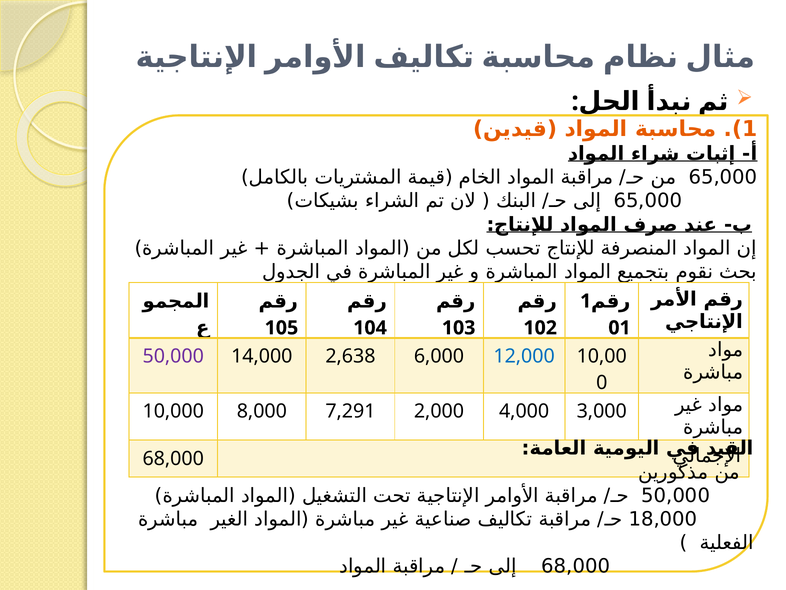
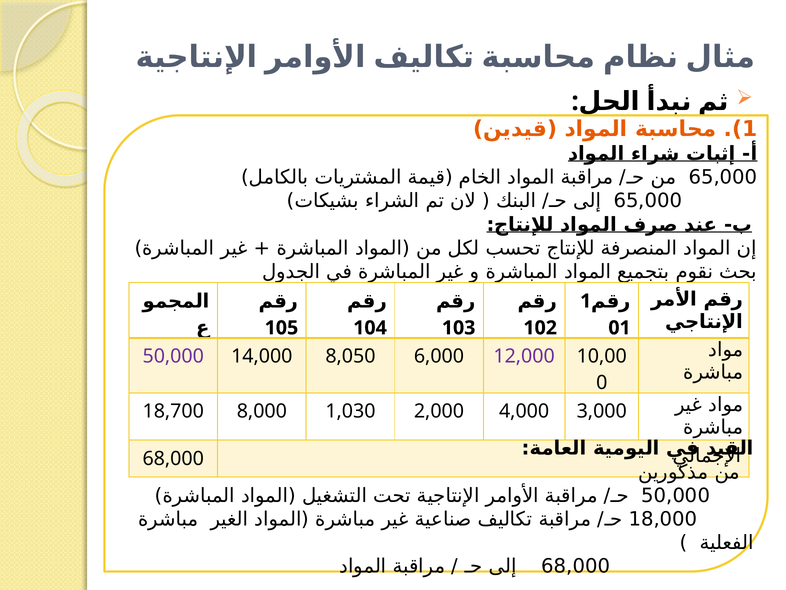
2,638: 2,638 -> 8,050
12,000 colour: blue -> purple
10,000: 10,000 -> 18,700
7,291: 7,291 -> 1,030
